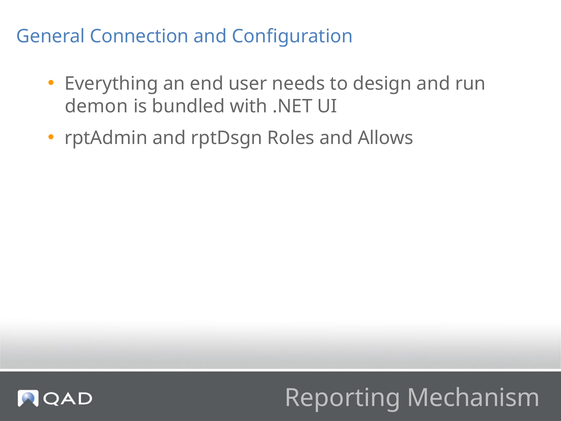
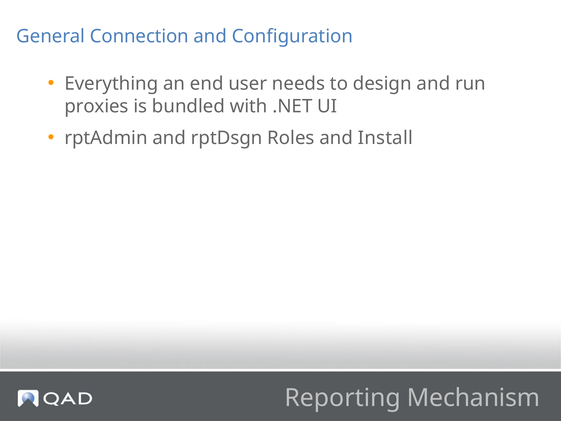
demon: demon -> proxies
Allows: Allows -> Install
